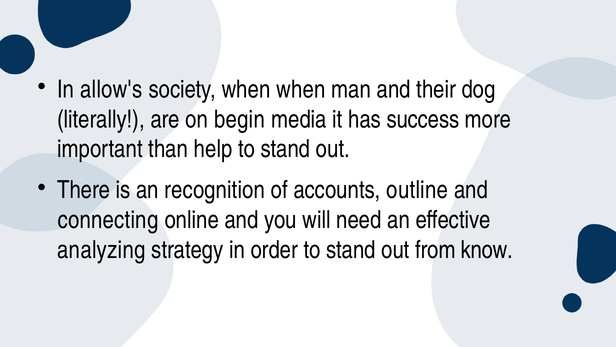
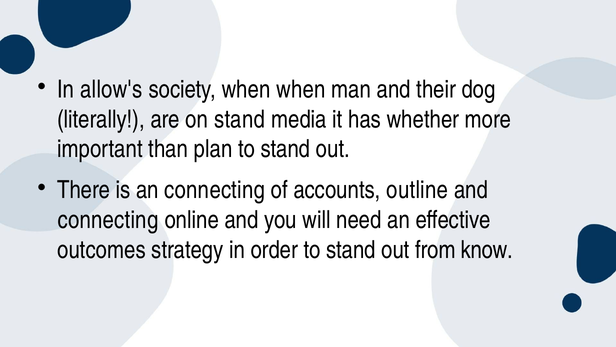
on begin: begin -> stand
success: success -> whether
help: help -> plan
an recognition: recognition -> connecting
analyzing: analyzing -> outcomes
